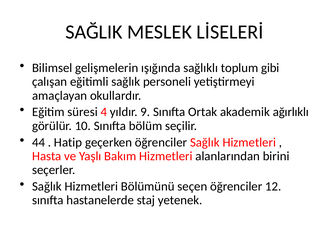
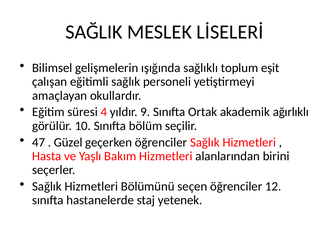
gibi: gibi -> eşit
44: 44 -> 47
Hatip: Hatip -> Güzel
